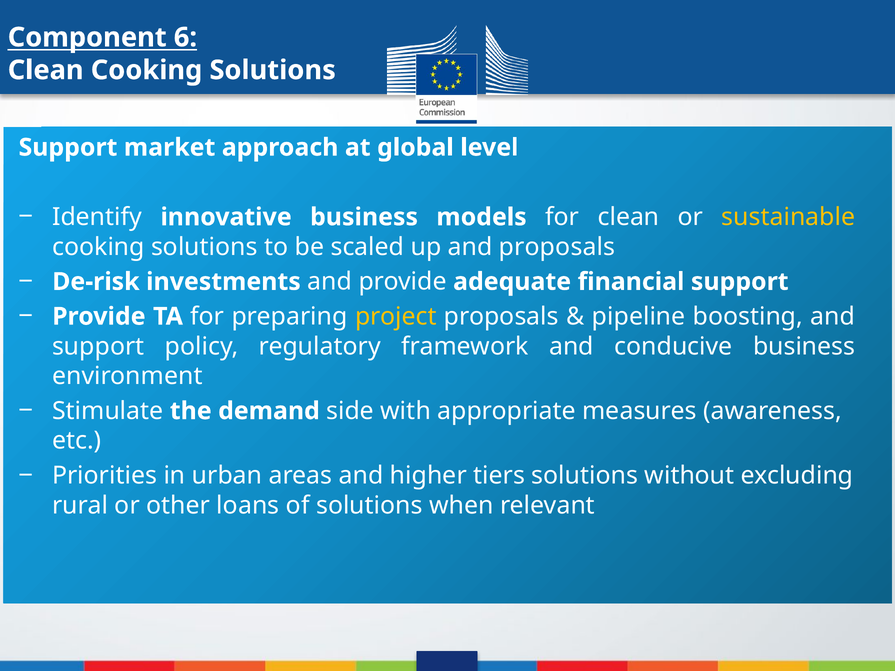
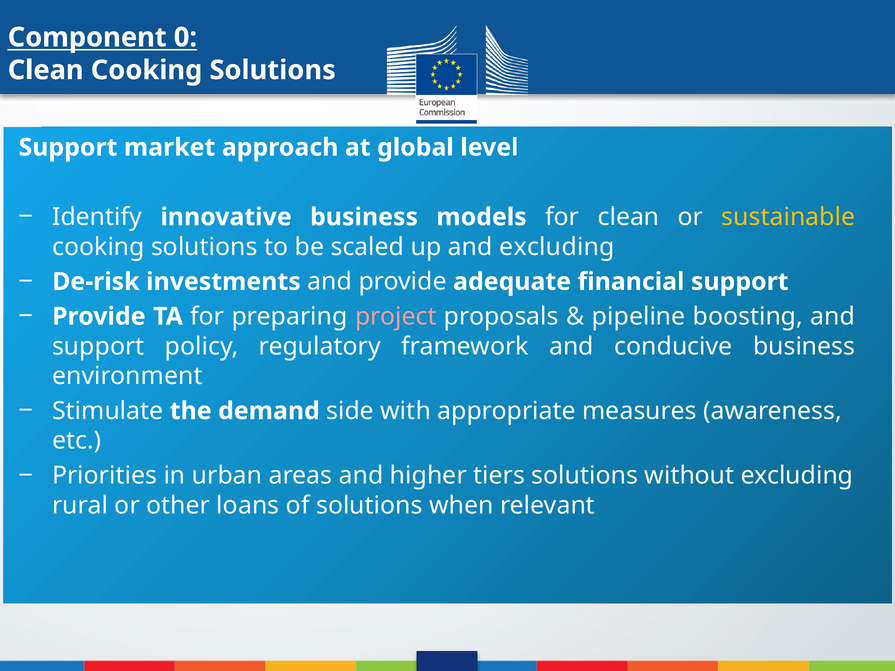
6: 6 -> 0
and proposals: proposals -> excluding
project colour: yellow -> pink
